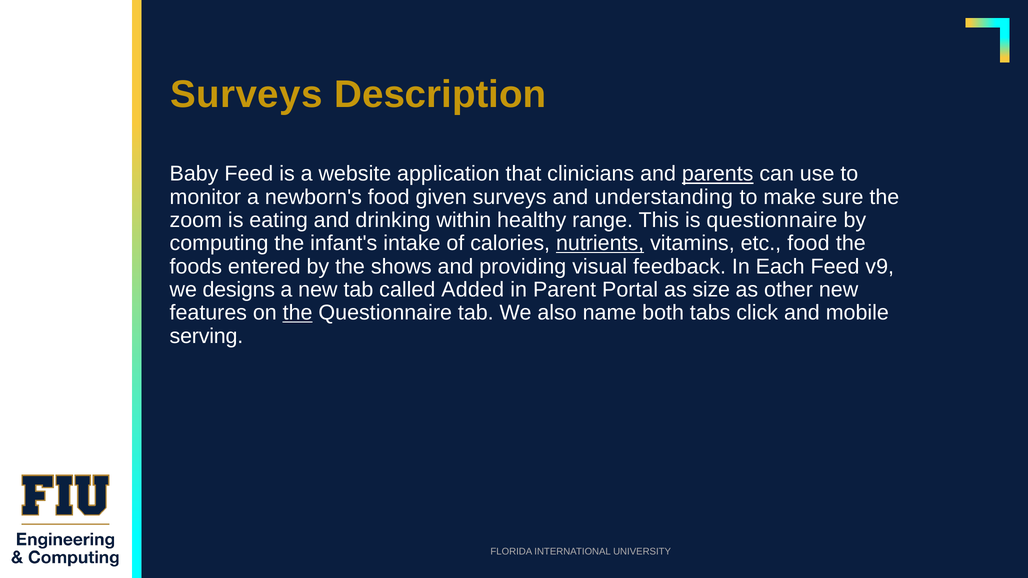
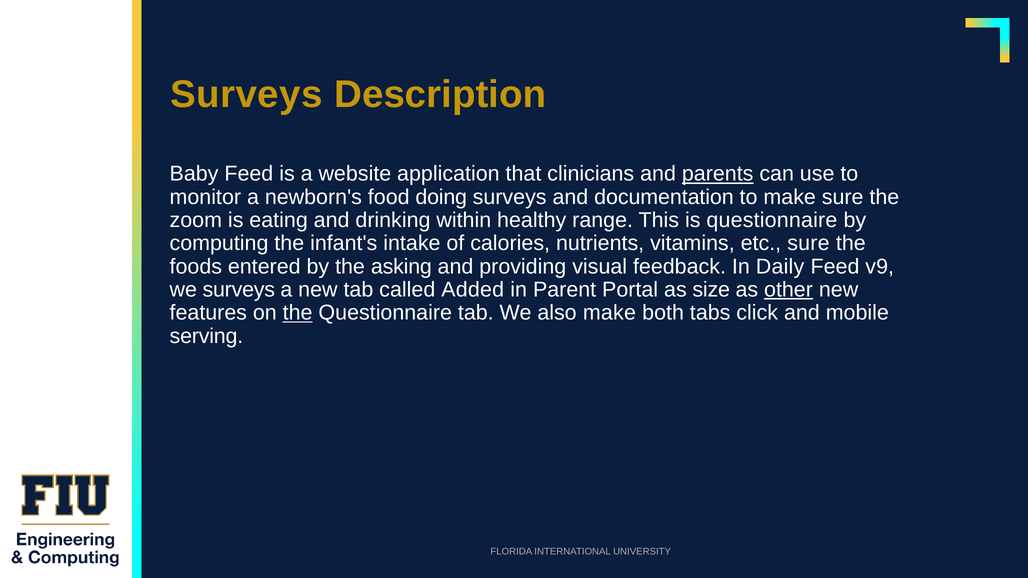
given: given -> doing
understanding: understanding -> documentation
nutrients underline: present -> none
etc food: food -> sure
shows: shows -> asking
Each: Each -> Daily
we designs: designs -> surveys
other underline: none -> present
also name: name -> make
